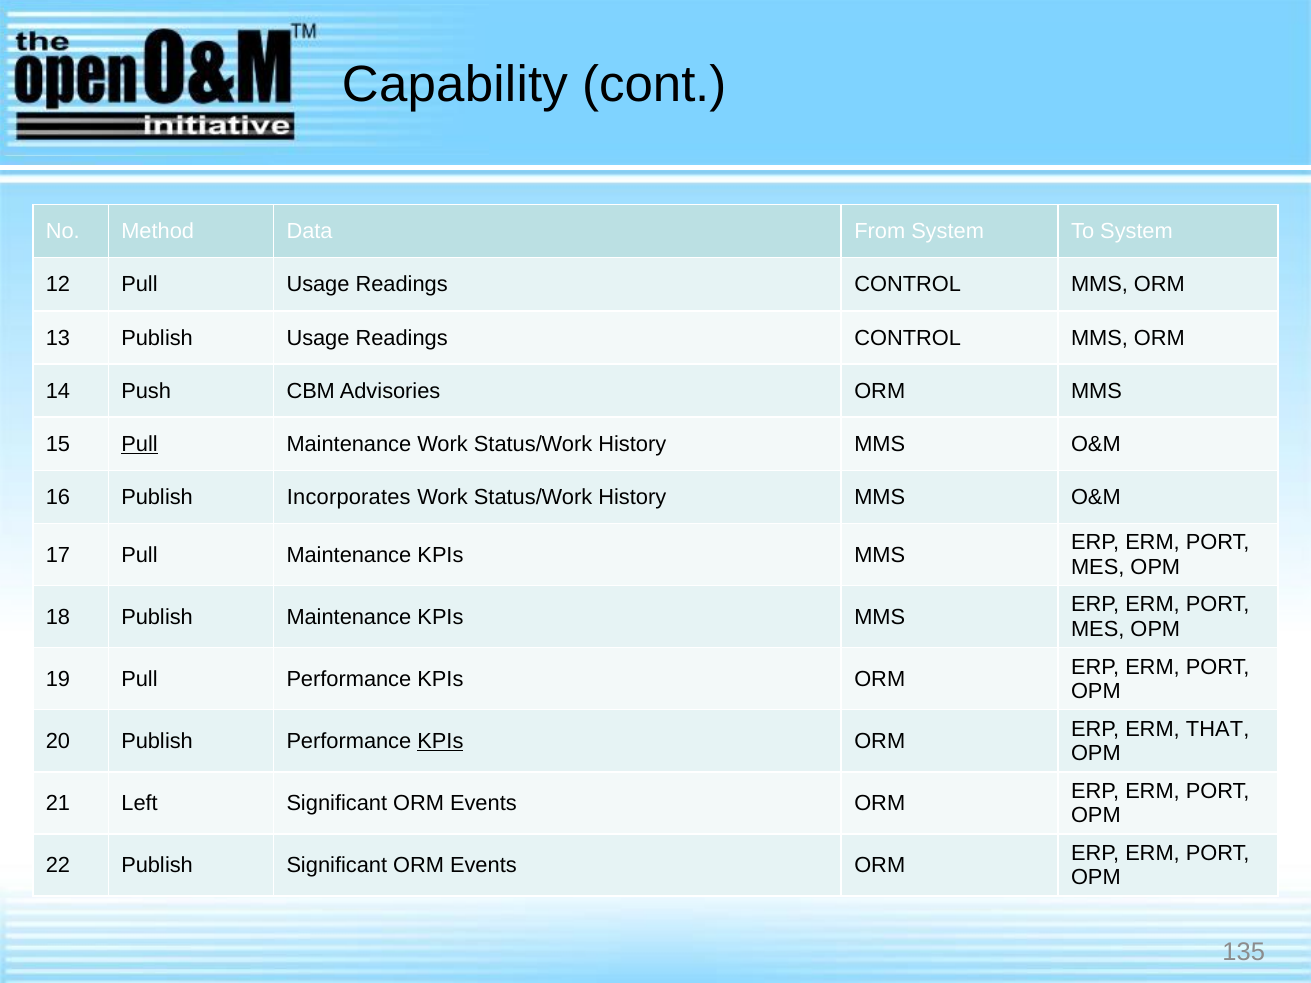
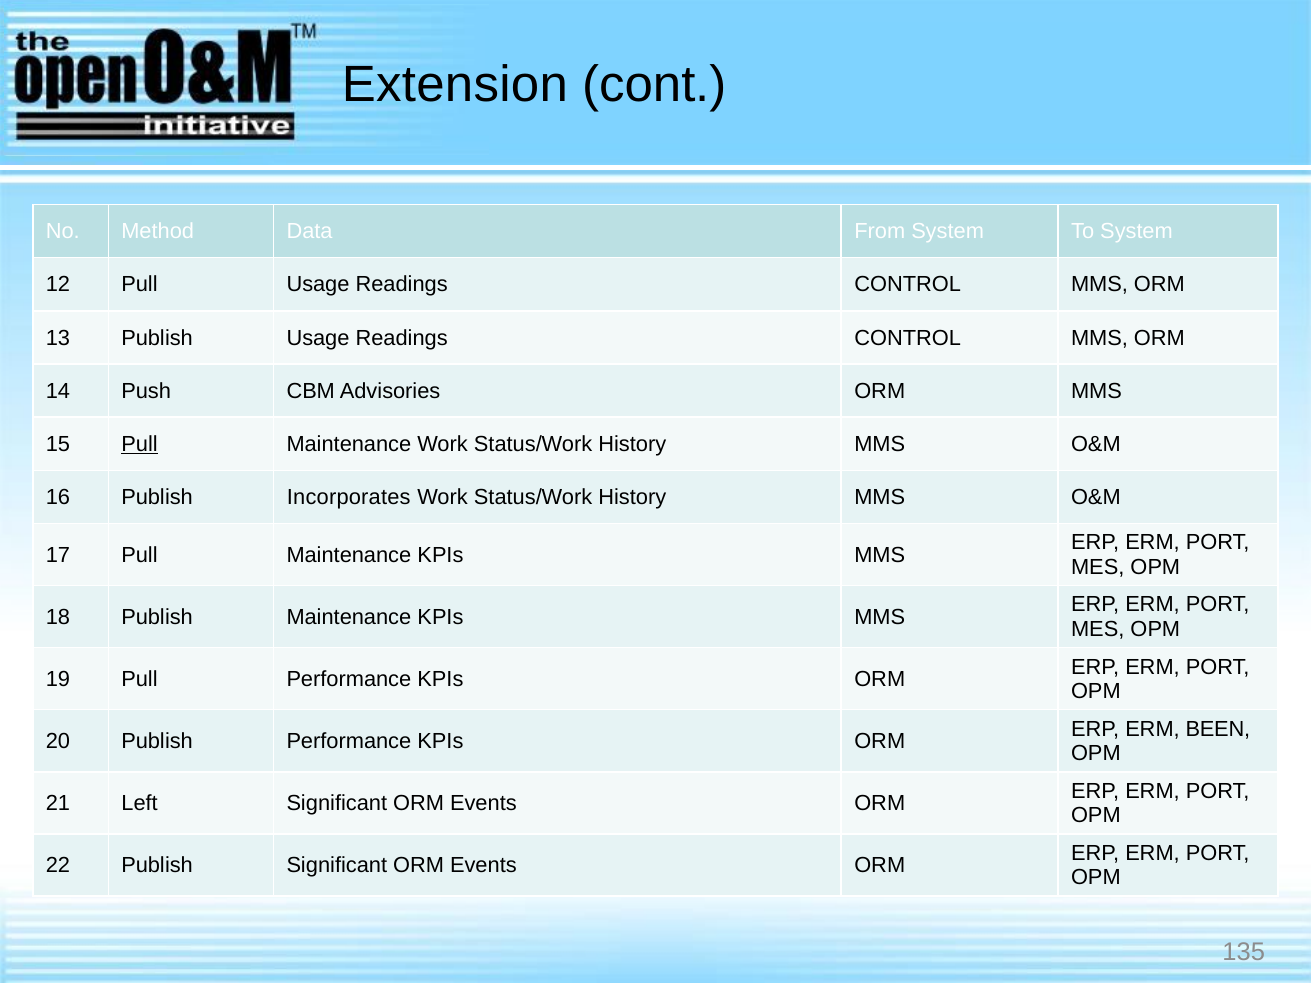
Capability: Capability -> Extension
THAT: THAT -> BEEN
KPIs at (440, 741) underline: present -> none
